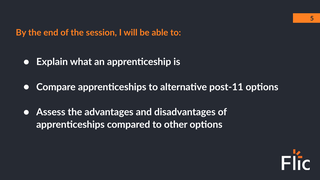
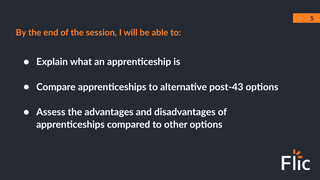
post-11: post-11 -> post-43
